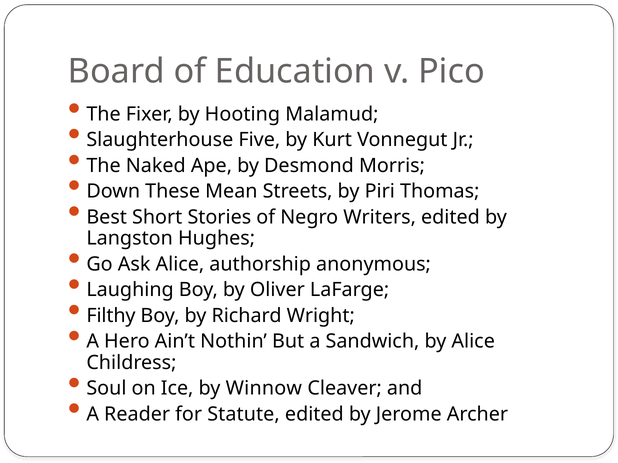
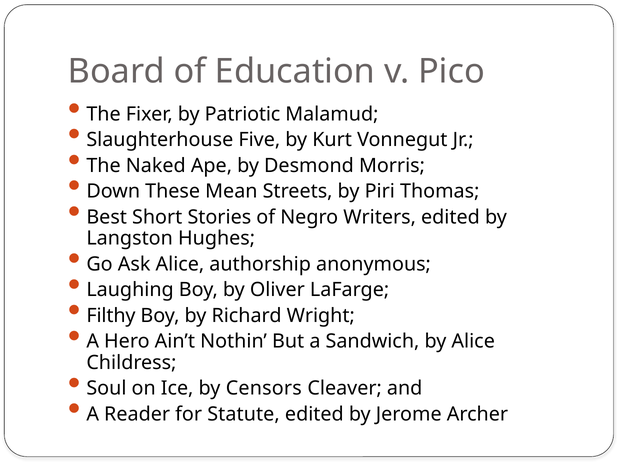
Hooting: Hooting -> Patriotic
Winnow: Winnow -> Censors
